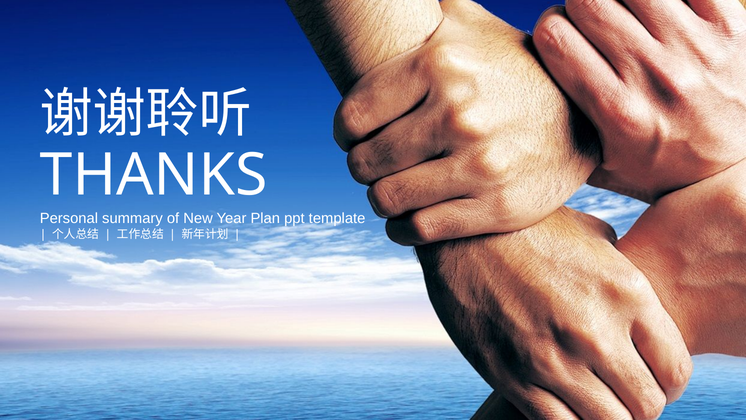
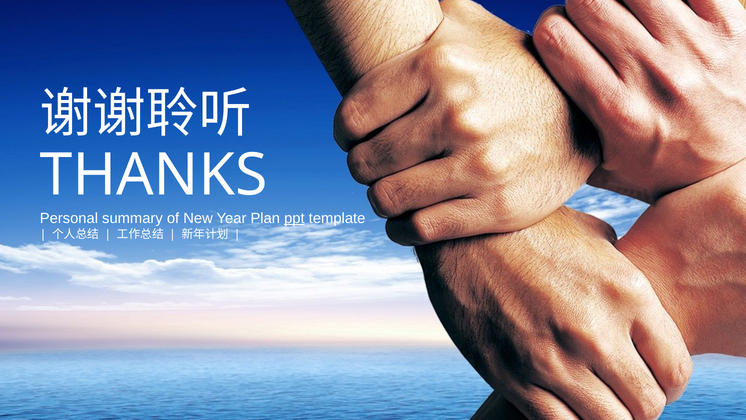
ppt underline: none -> present
